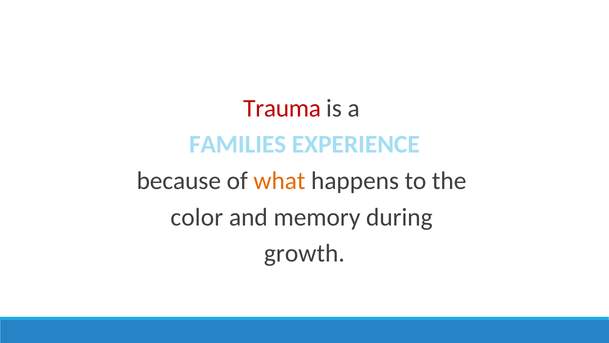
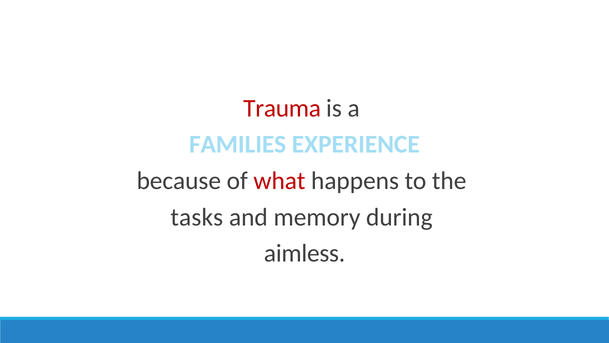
what colour: orange -> red
color: color -> tasks
growth: growth -> aimless
